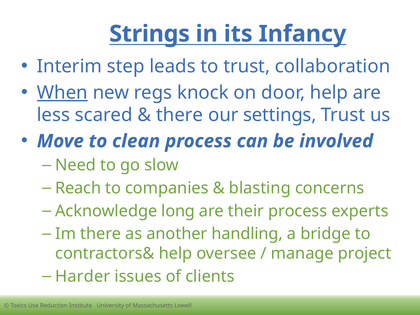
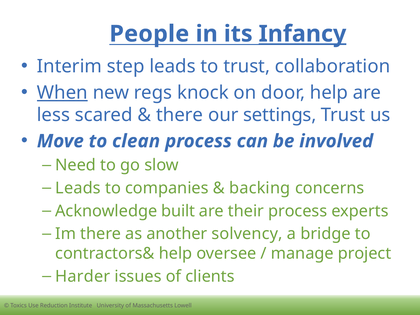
Strings: Strings -> People
Infancy underline: none -> present
Reach at (78, 188): Reach -> Leads
blasting: blasting -> backing
long: long -> built
handling: handling -> solvency
